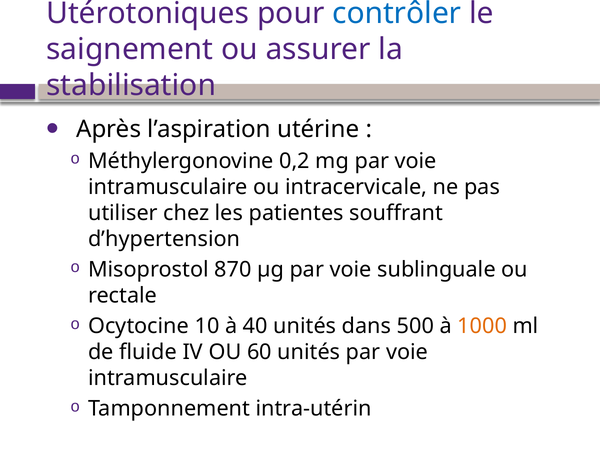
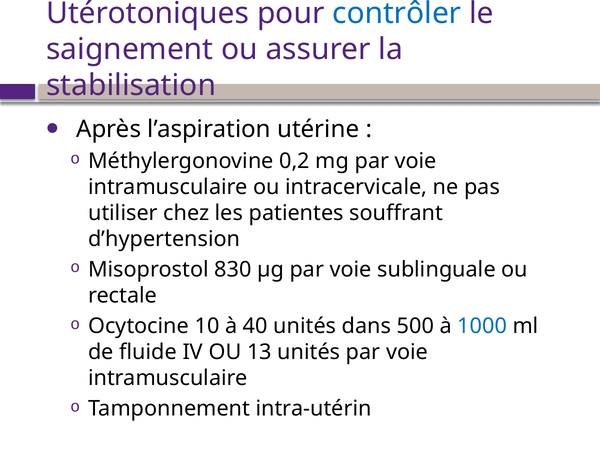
870: 870 -> 830
1000 colour: orange -> blue
60: 60 -> 13
